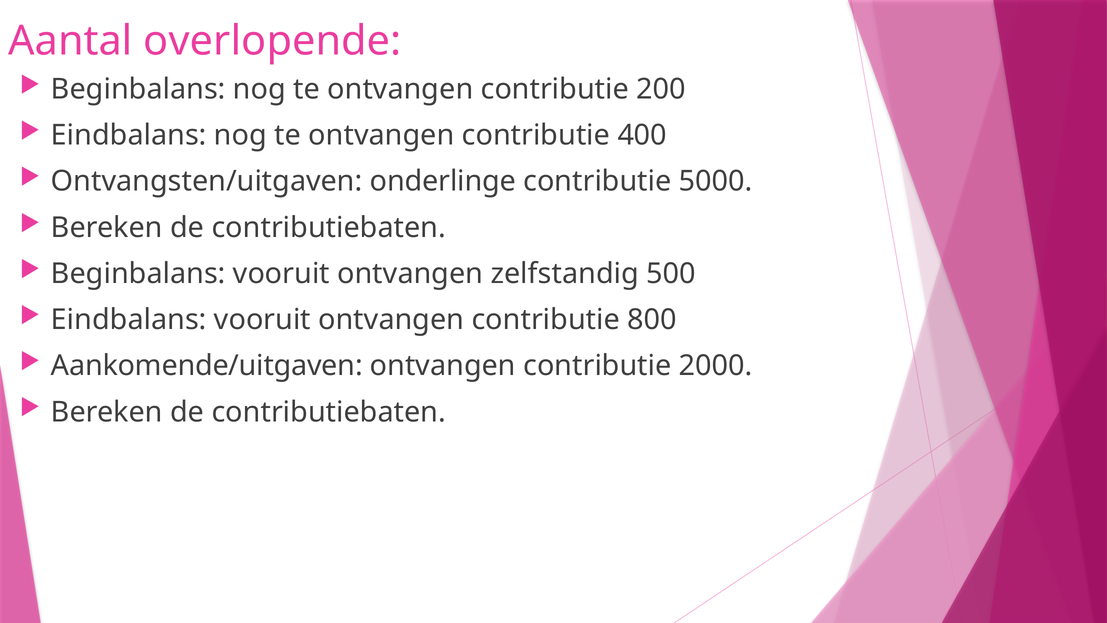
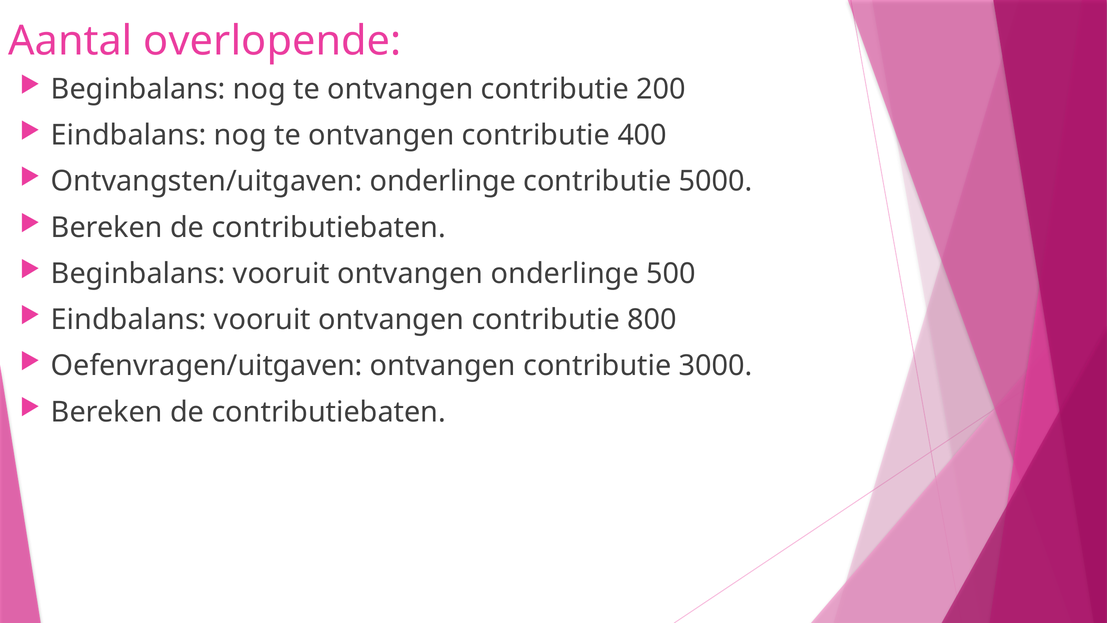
ontvangen zelfstandig: zelfstandig -> onderlinge
Aankomende/uitgaven: Aankomende/uitgaven -> Oefenvragen/uitgaven
2000: 2000 -> 3000
